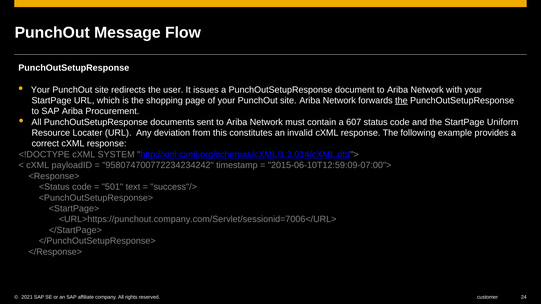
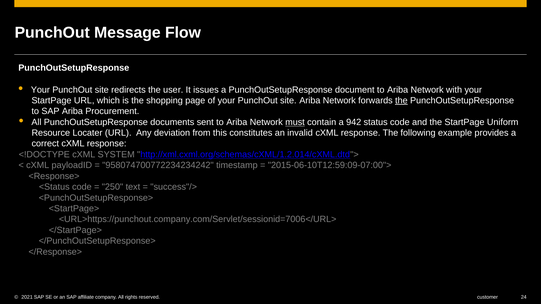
must underline: none -> present
607: 607 -> 942
501: 501 -> 250
